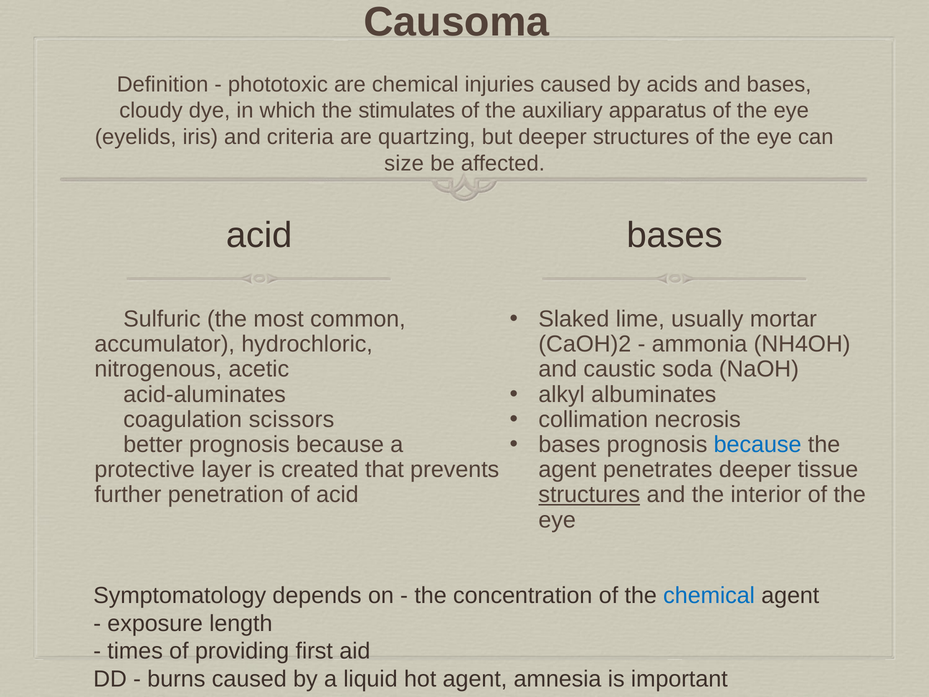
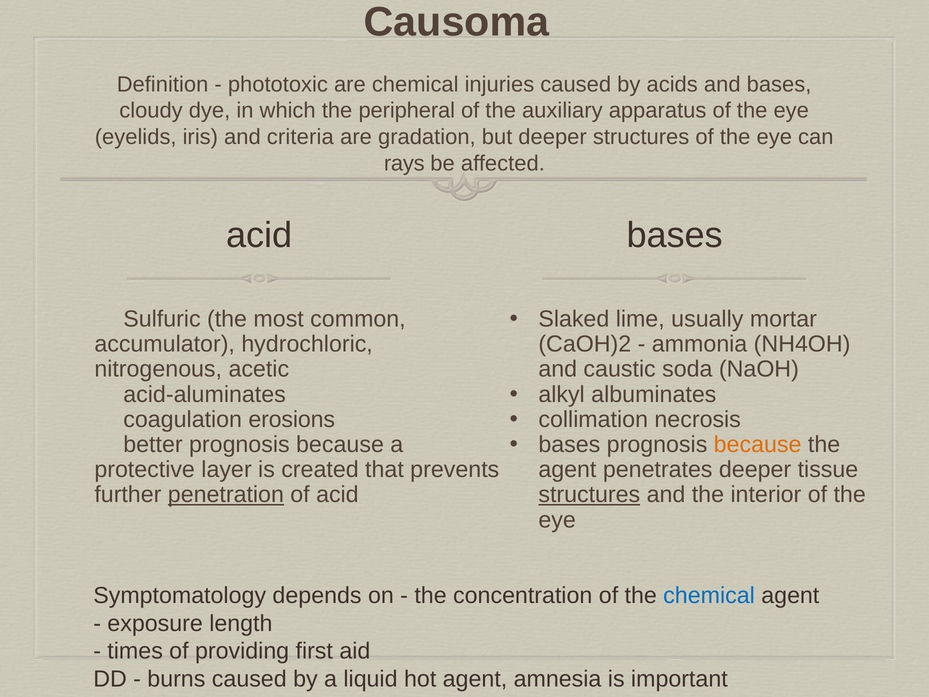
stimulates: stimulates -> peripheral
quartzing: quartzing -> gradation
size: size -> rays
scissors: scissors -> erosions
because at (758, 444) colour: blue -> orange
penetration underline: none -> present
